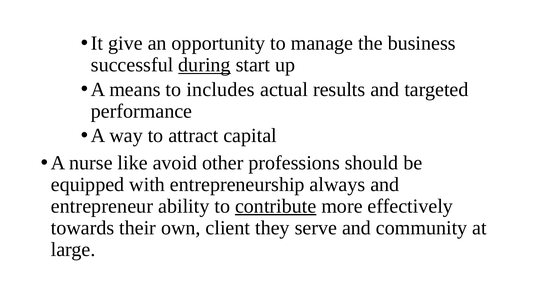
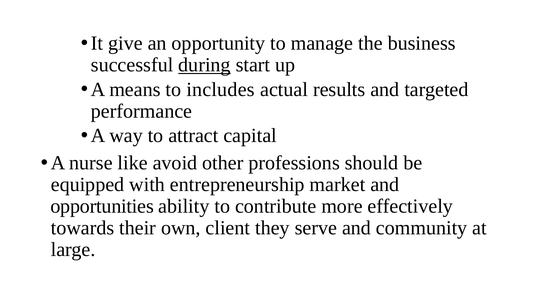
always: always -> market
entrepreneur: entrepreneur -> opportunities
contribute underline: present -> none
